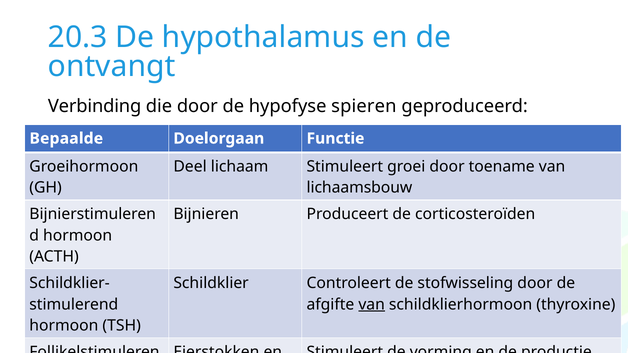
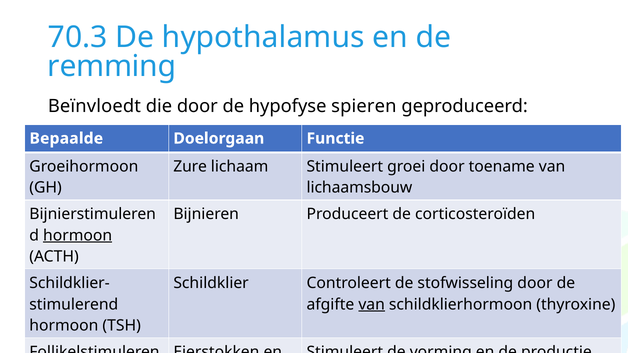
20.3: 20.3 -> 70.3
ontvangt: ontvangt -> remming
Verbinding: Verbinding -> Beïnvloedt
Deel: Deel -> Zure
hormoon at (78, 236) underline: none -> present
